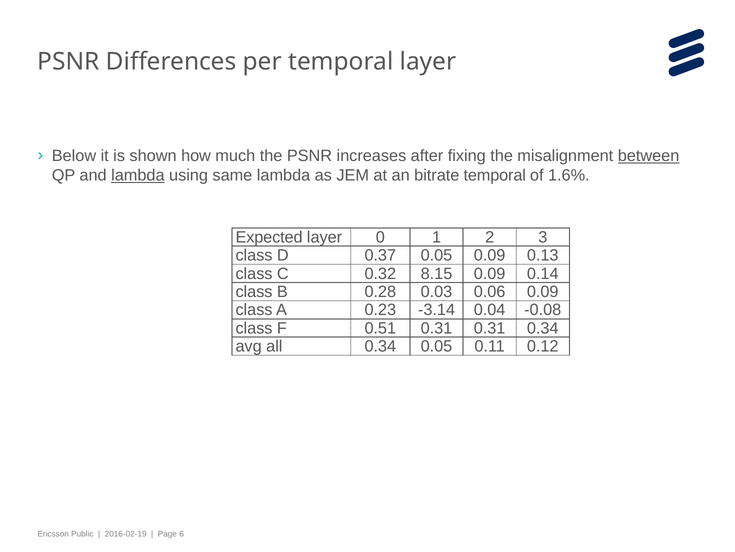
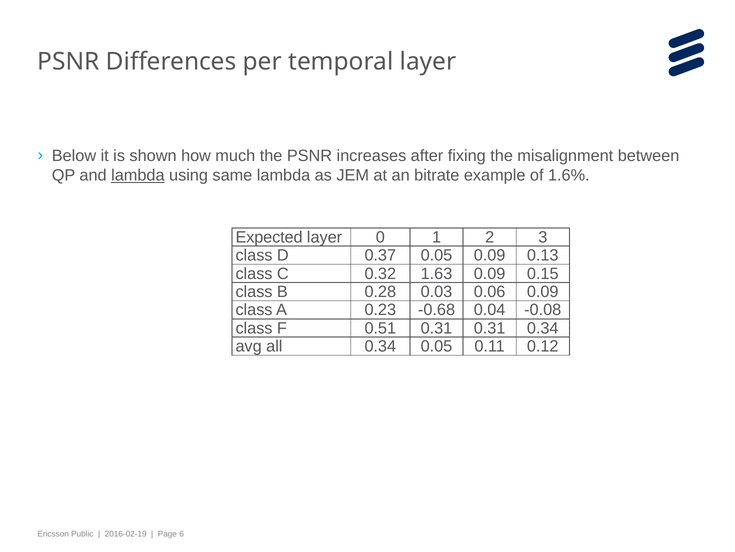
between underline: present -> none
bitrate temporal: temporal -> example
8.15: 8.15 -> 1.63
0.14: 0.14 -> 0.15
-3.14: -3.14 -> -0.68
